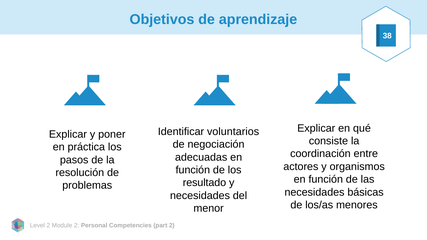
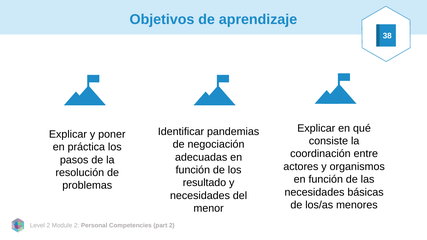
voluntarios: voluntarios -> pandemias
